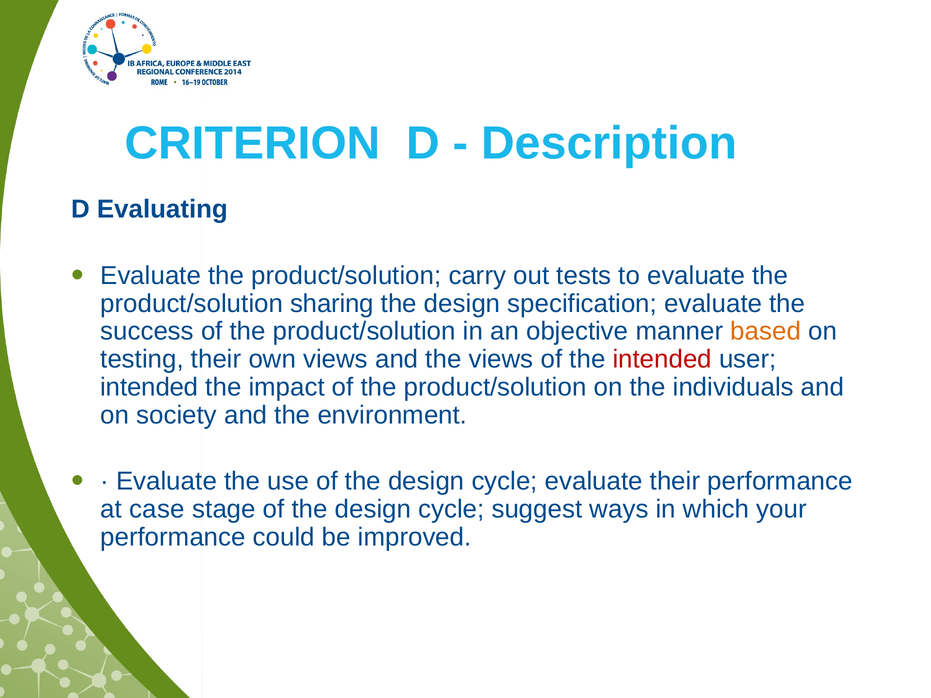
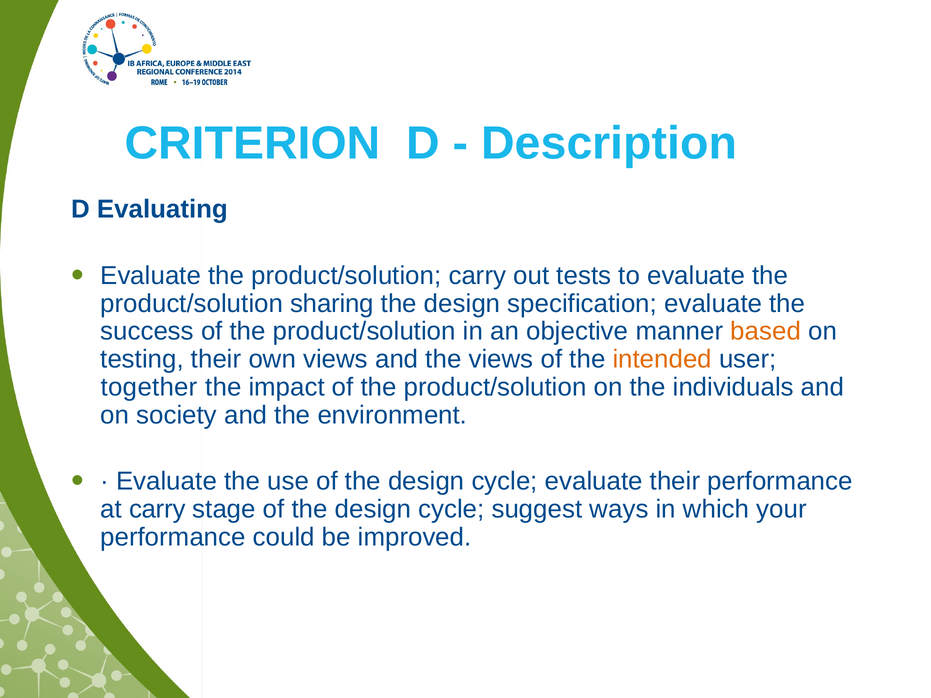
intended at (662, 359) colour: red -> orange
intended at (149, 387): intended -> together
at case: case -> carry
